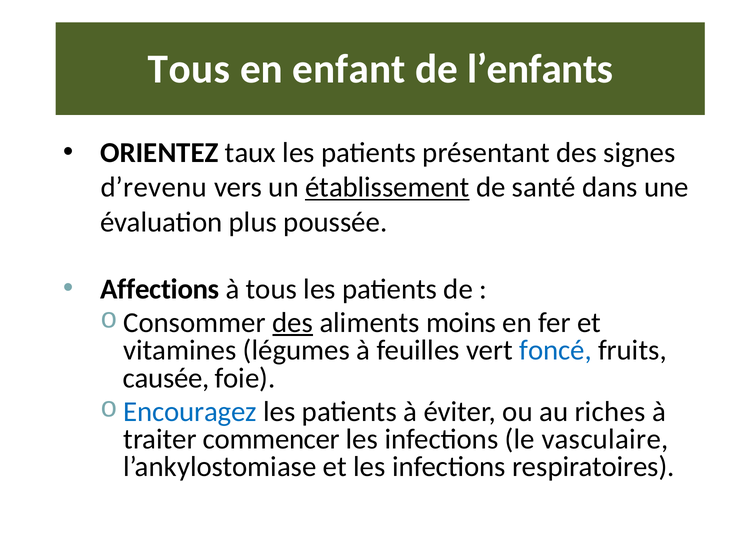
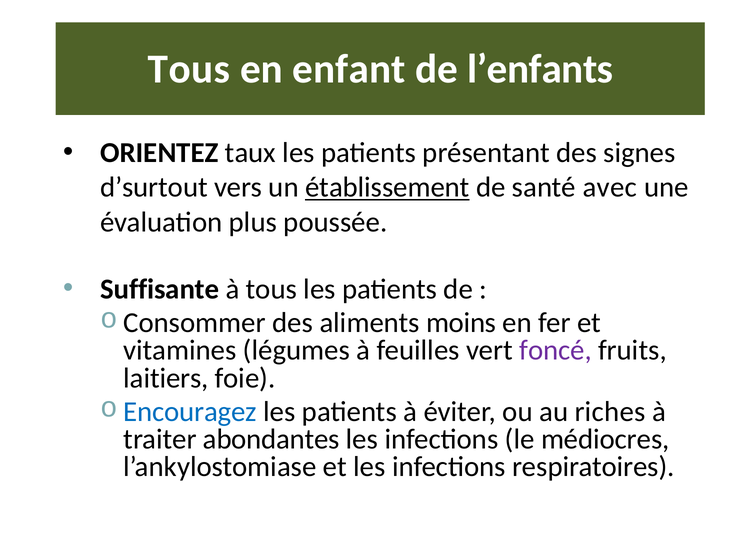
d’revenu: d’revenu -> d’surtout
dans: dans -> avec
Affections: Affections -> Suffisante
des at (293, 323) underline: present -> none
foncé colour: blue -> purple
causée: causée -> laitiers
commencer: commencer -> abondantes
vasculaire: vasculaire -> médiocres
